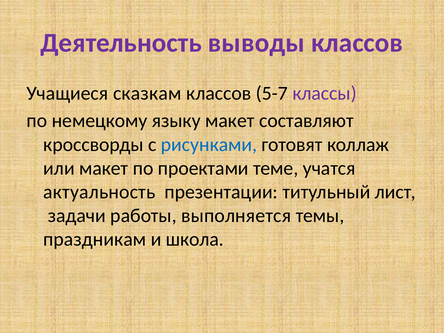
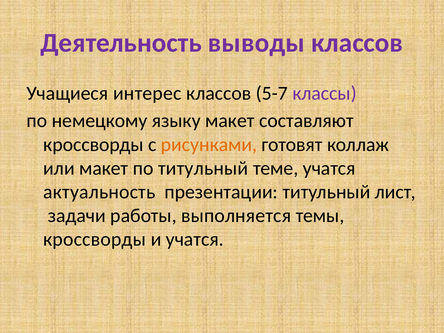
сказкам: сказкам -> интерес
рисунками colour: blue -> orange
по проектами: проектами -> титульный
праздникам at (95, 239): праздникам -> кроссворды
и школа: школа -> учатся
